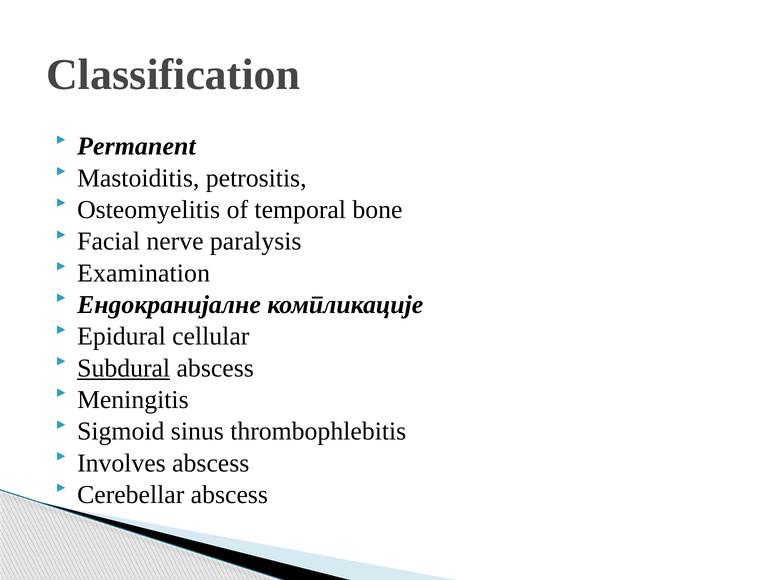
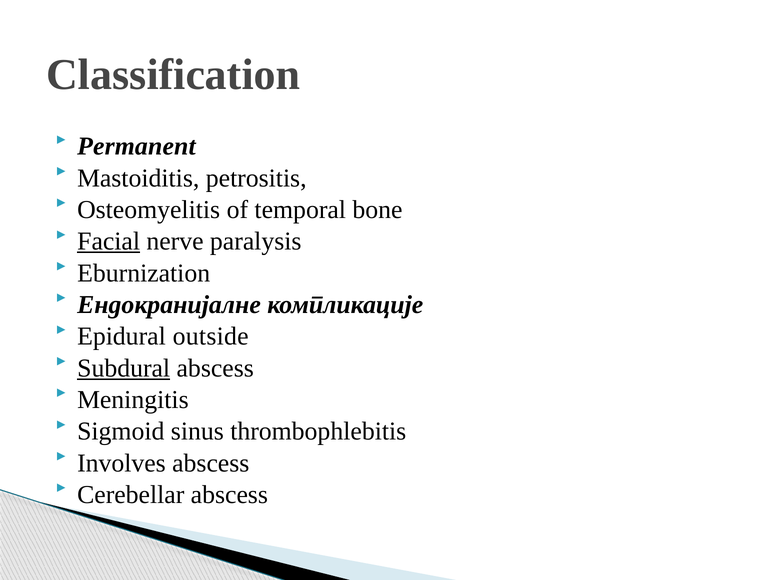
Facial underline: none -> present
Examination: Examination -> Eburnization
cellular: cellular -> outside
